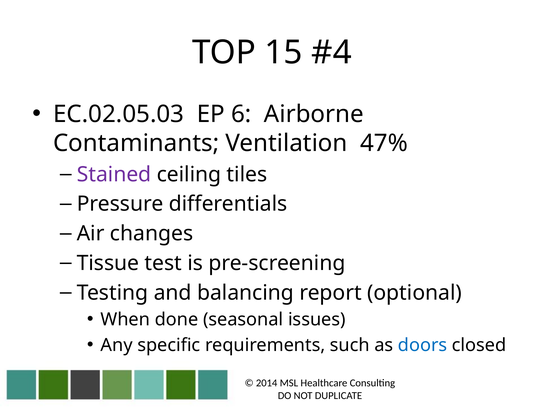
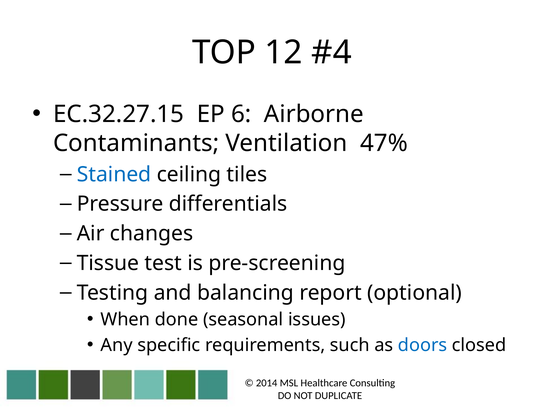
15: 15 -> 12
EC.02.05.03: EC.02.05.03 -> EC.32.27.15
Stained colour: purple -> blue
